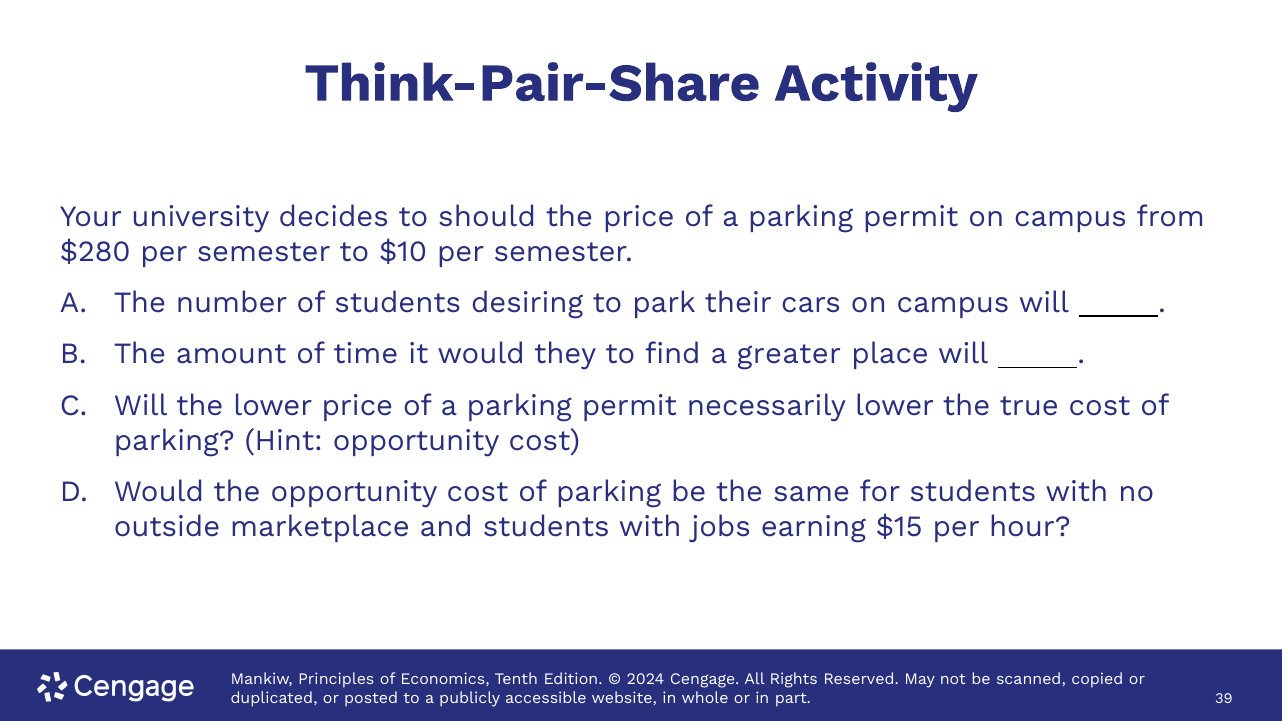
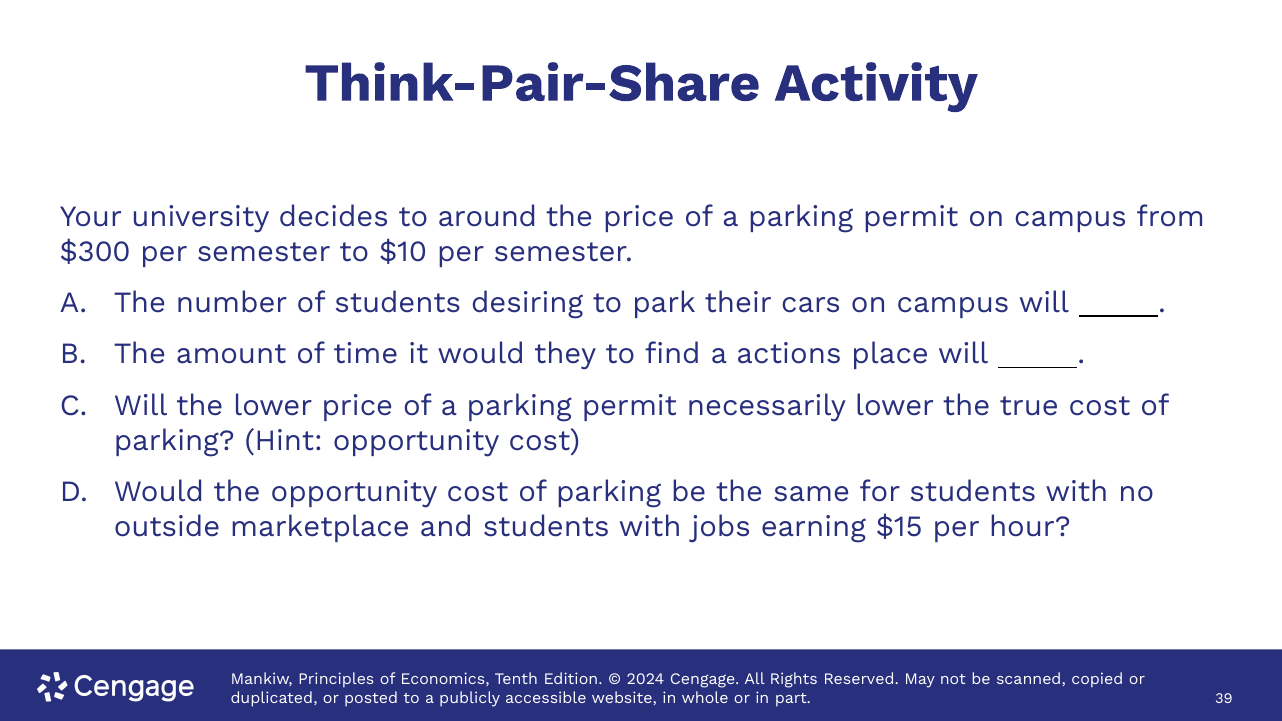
should: should -> around
$280: $280 -> $300
greater: greater -> actions
